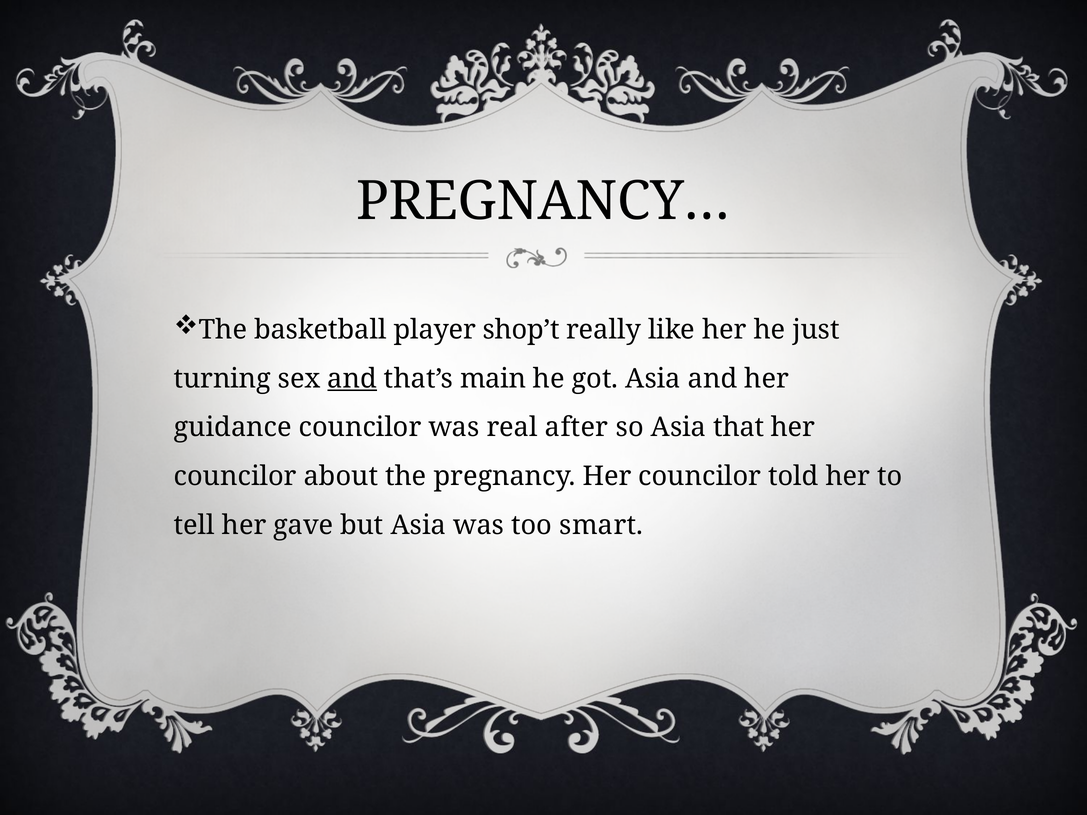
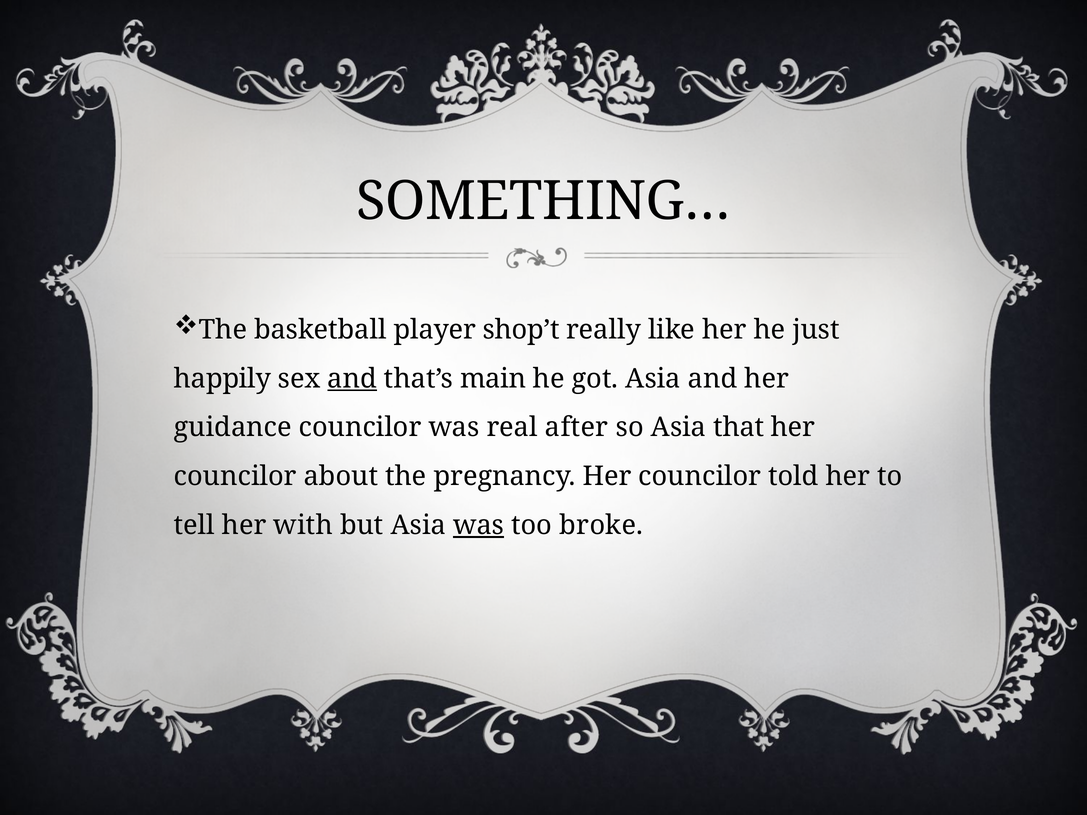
PREGNANCY…: PREGNANCY… -> SOMETHING…
turning: turning -> happily
gave: gave -> with
was at (479, 525) underline: none -> present
smart: smart -> broke
